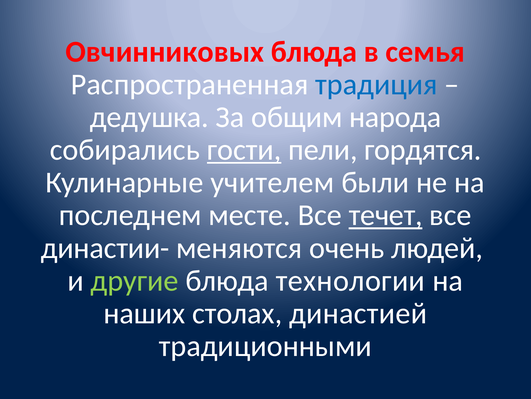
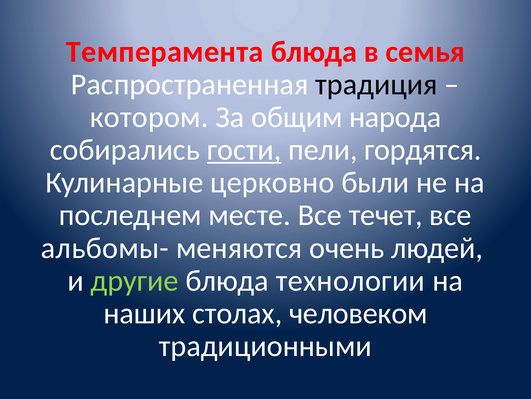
Овчинниковых: Овчинниковых -> Темперамента
традиция colour: blue -> black
дедушка: дедушка -> котором
учителем: учителем -> церковно
течет underline: present -> none
династии-: династии- -> альбомы-
династией: династией -> человеком
